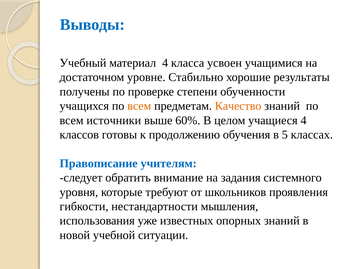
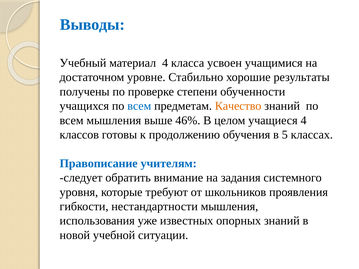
всем at (139, 106) colour: orange -> blue
всем источники: источники -> мышления
60%: 60% -> 46%
